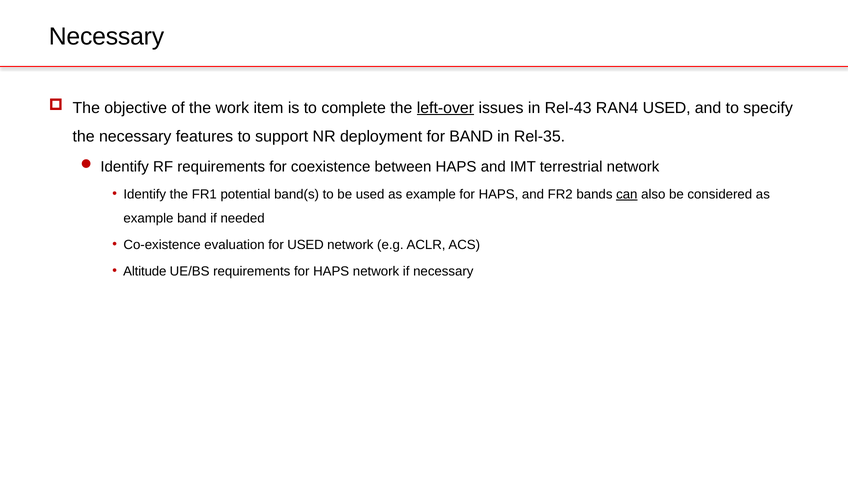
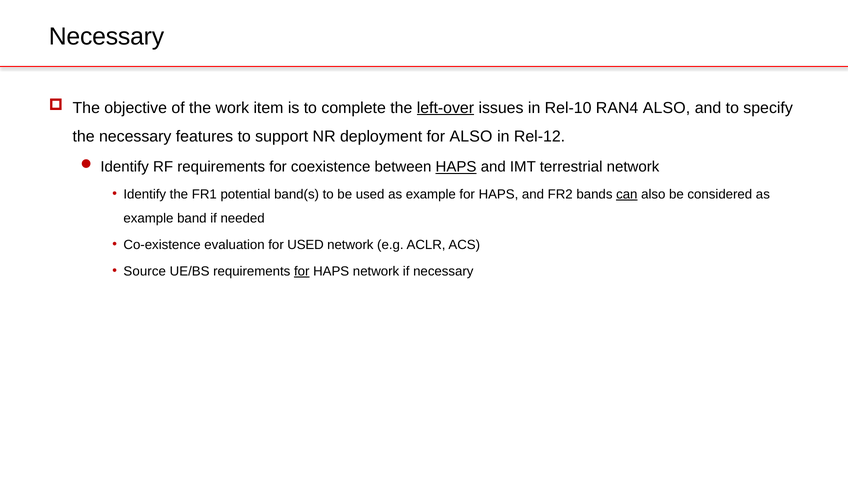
Rel-43: Rel-43 -> Rel-10
RAN4 USED: USED -> ALSO
for BAND: BAND -> ALSO
Rel-35: Rel-35 -> Rel-12
HAPS at (456, 167) underline: none -> present
Altitude: Altitude -> Source
for at (302, 271) underline: none -> present
